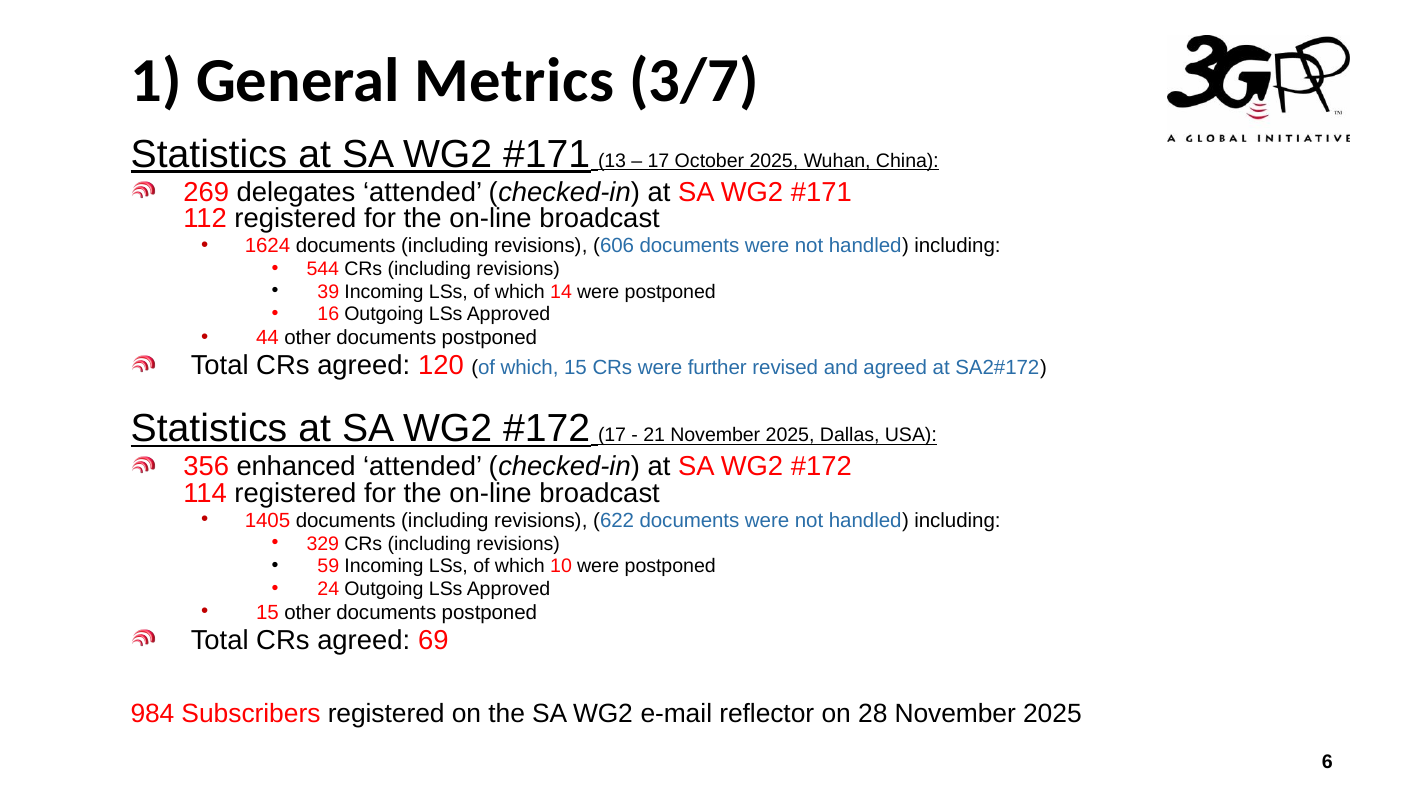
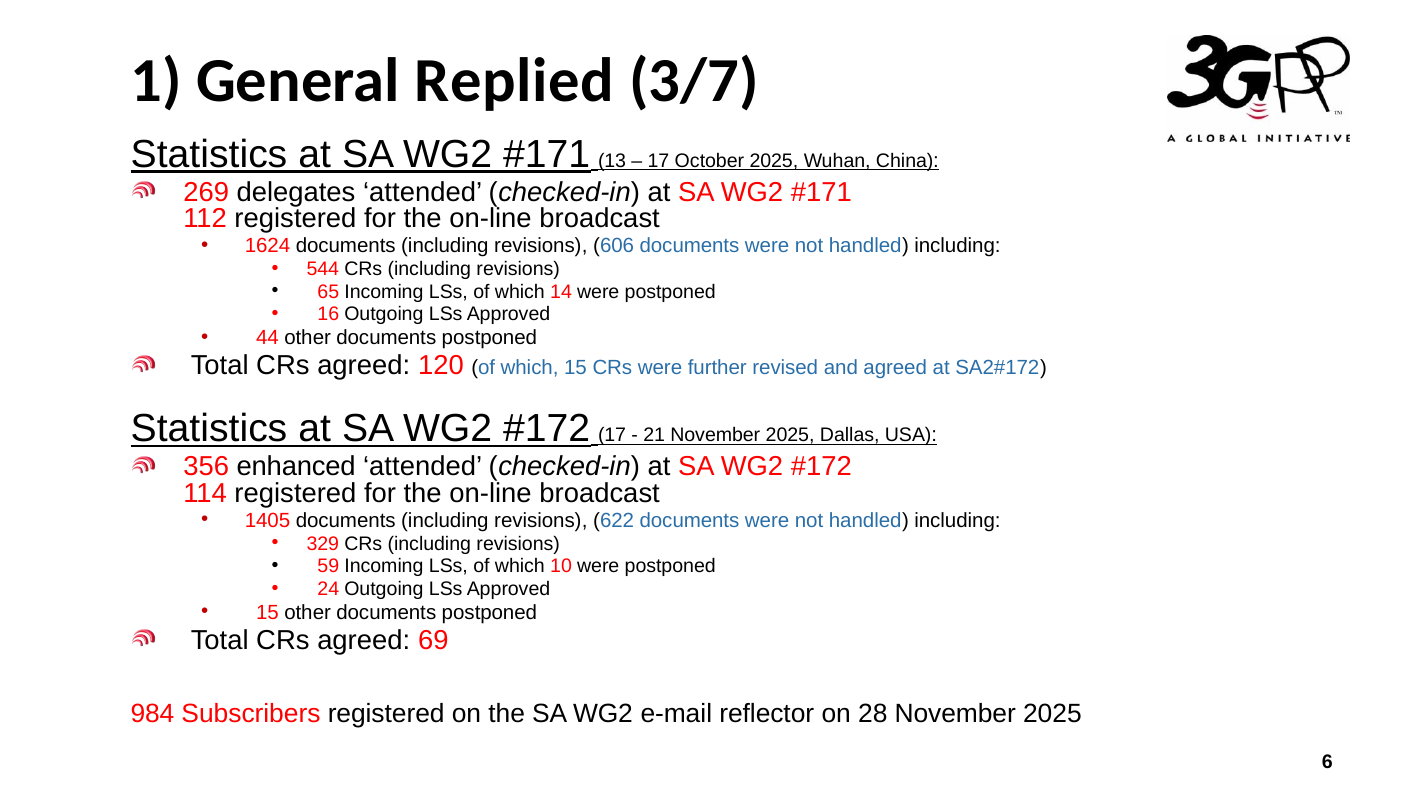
Metrics: Metrics -> Replied
39: 39 -> 65
